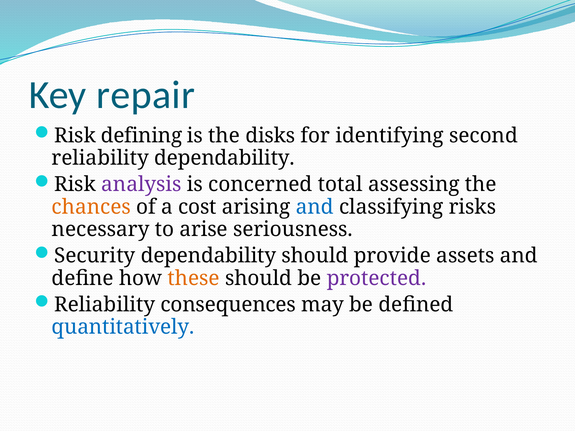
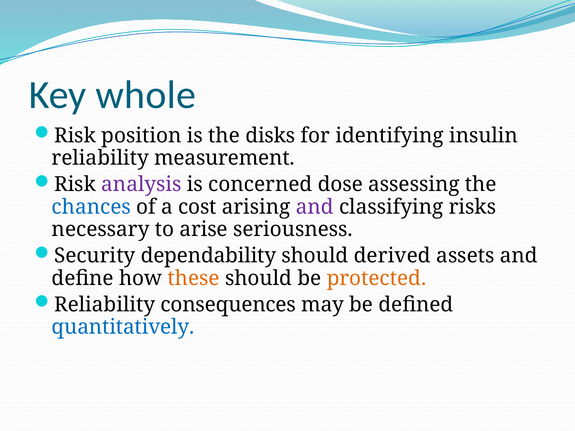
repair: repair -> whole
defining: defining -> position
second: second -> insulin
reliability dependability: dependability -> measurement
total: total -> dose
chances colour: orange -> blue
and at (315, 207) colour: blue -> purple
provide: provide -> derived
protected colour: purple -> orange
